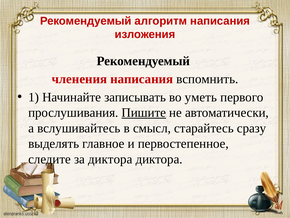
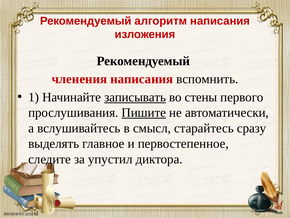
записывать underline: none -> present
уметь: уметь -> стены
за диктора: диктора -> упустил
